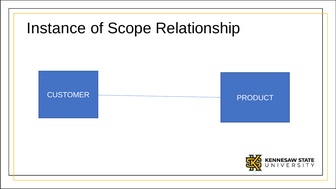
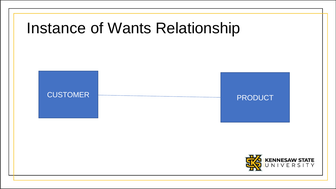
Scope: Scope -> Wants
